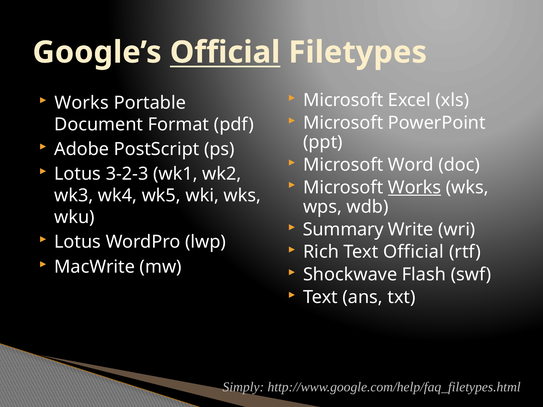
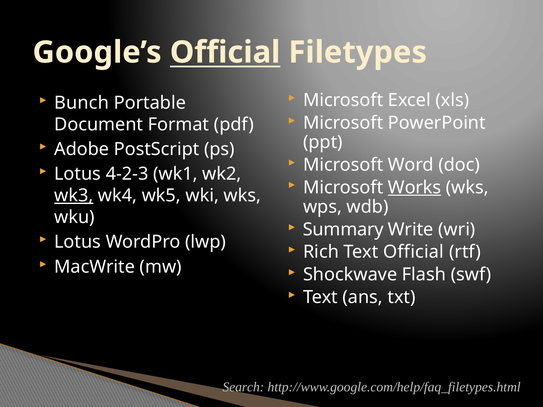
Works at (82, 103): Works -> Bunch
3-2-3: 3-2-3 -> 4-2-3
wk3 underline: none -> present
Simply: Simply -> Search
